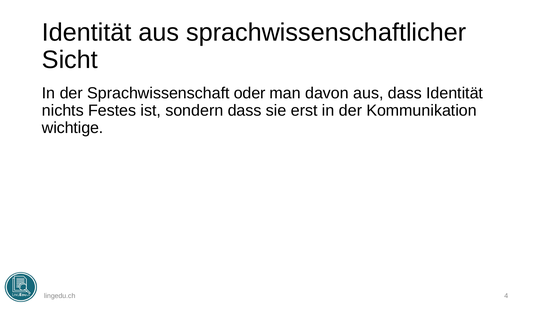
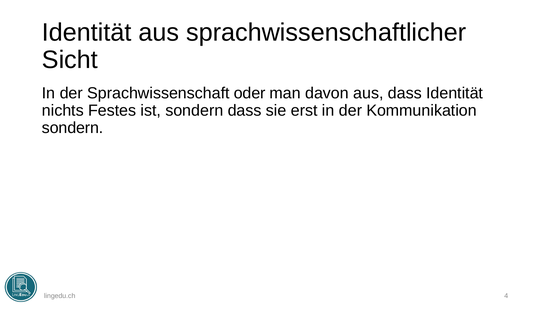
wichtige at (73, 128): wichtige -> sondern
